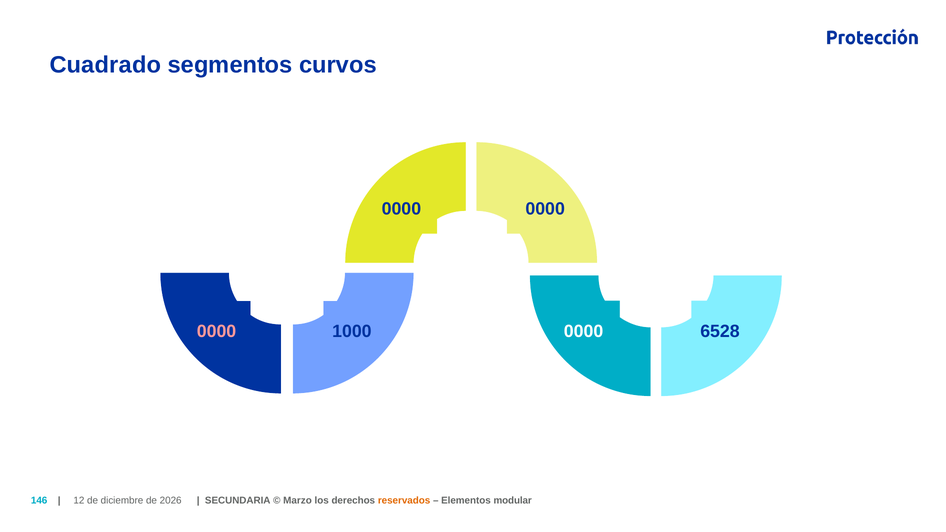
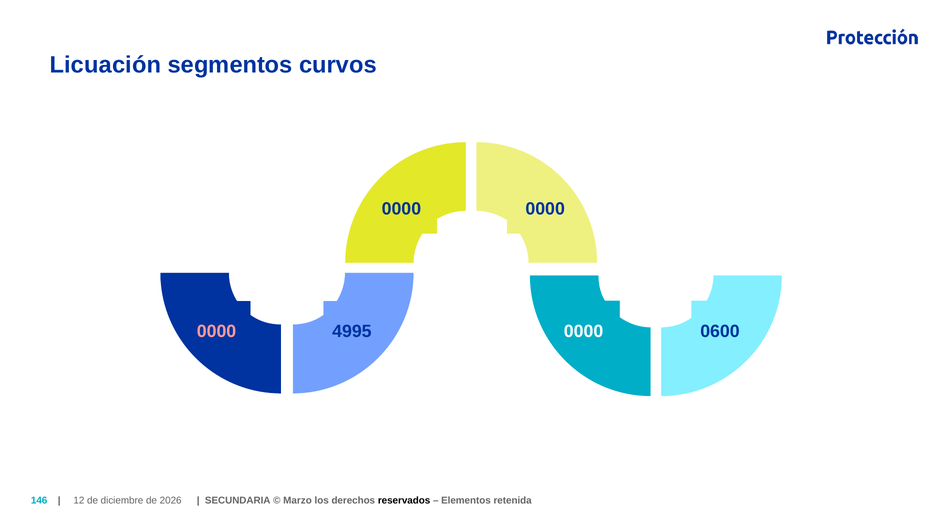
Cuadrado: Cuadrado -> Licuación
1000: 1000 -> 4995
6528: 6528 -> 0600
reservados colour: orange -> black
modular: modular -> retenida
